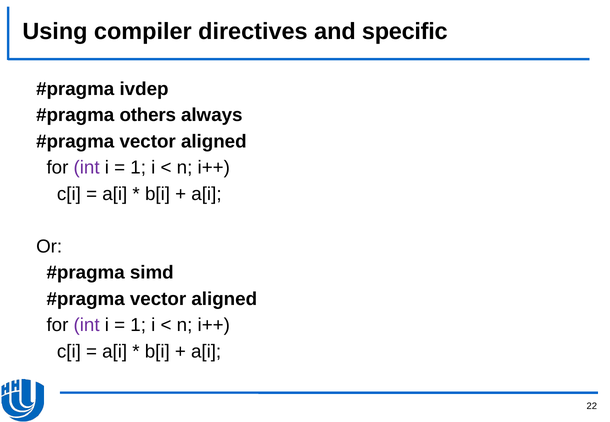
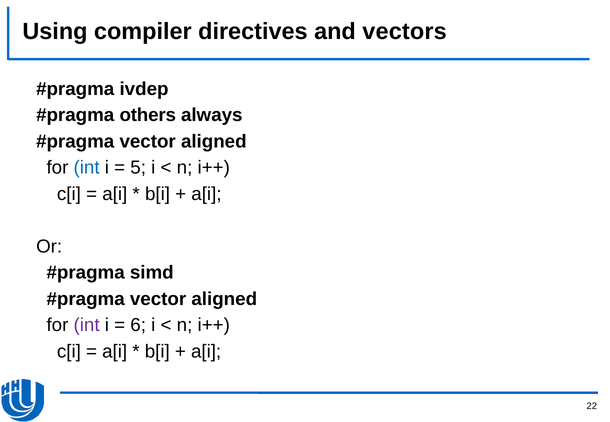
specific: specific -> vectors
int at (87, 168) colour: purple -> blue
1 at (138, 168): 1 -> 5
1 at (138, 326): 1 -> 6
